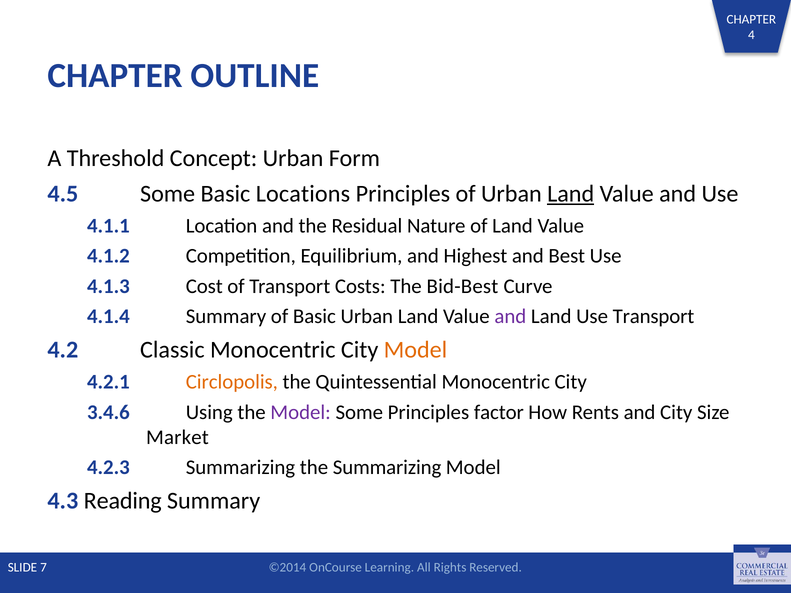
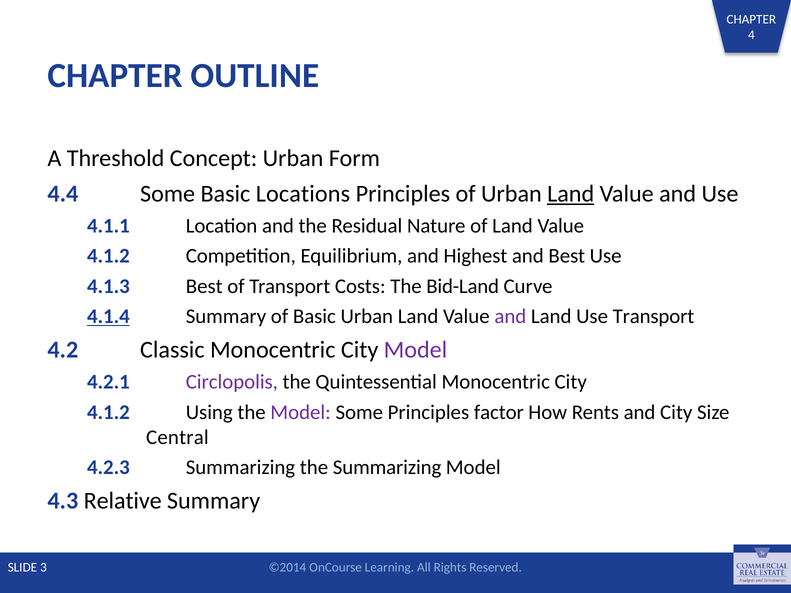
4.5: 4.5 -> 4.4
4.1.3 Cost: Cost -> Best
Bid-Best: Bid-Best -> Bid-Land
4.1.4 underline: none -> present
Model at (415, 350) colour: orange -> purple
Circlopolis colour: orange -> purple
3.4.6 at (108, 412): 3.4.6 -> 4.1.2
Market: Market -> Central
Reading: Reading -> Relative
7: 7 -> 3
